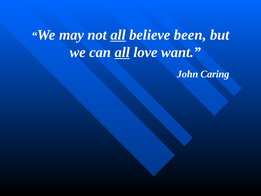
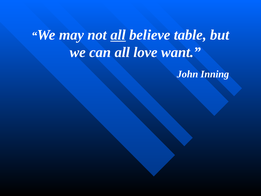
been: been -> table
all at (122, 52) underline: present -> none
Caring: Caring -> Inning
